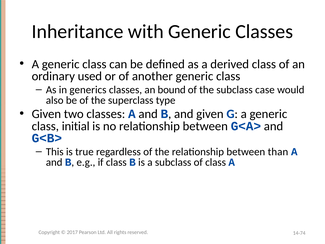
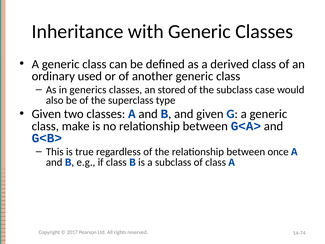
bound: bound -> stored
initial: initial -> make
than: than -> once
